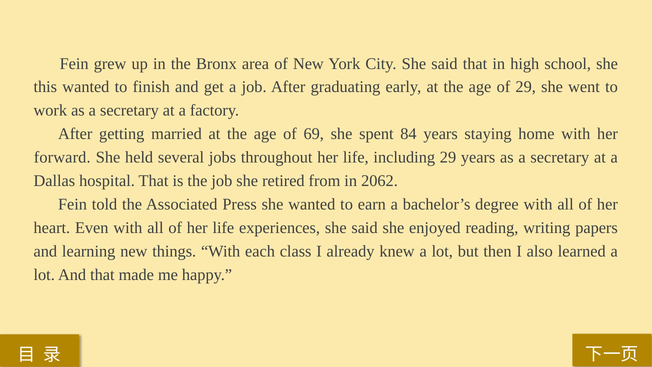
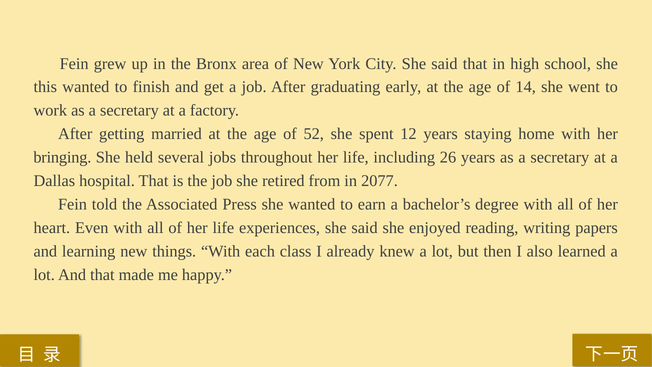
of 29: 29 -> 14
69: 69 -> 52
84: 84 -> 12
forward: forward -> bringing
including 29: 29 -> 26
2062: 2062 -> 2077
